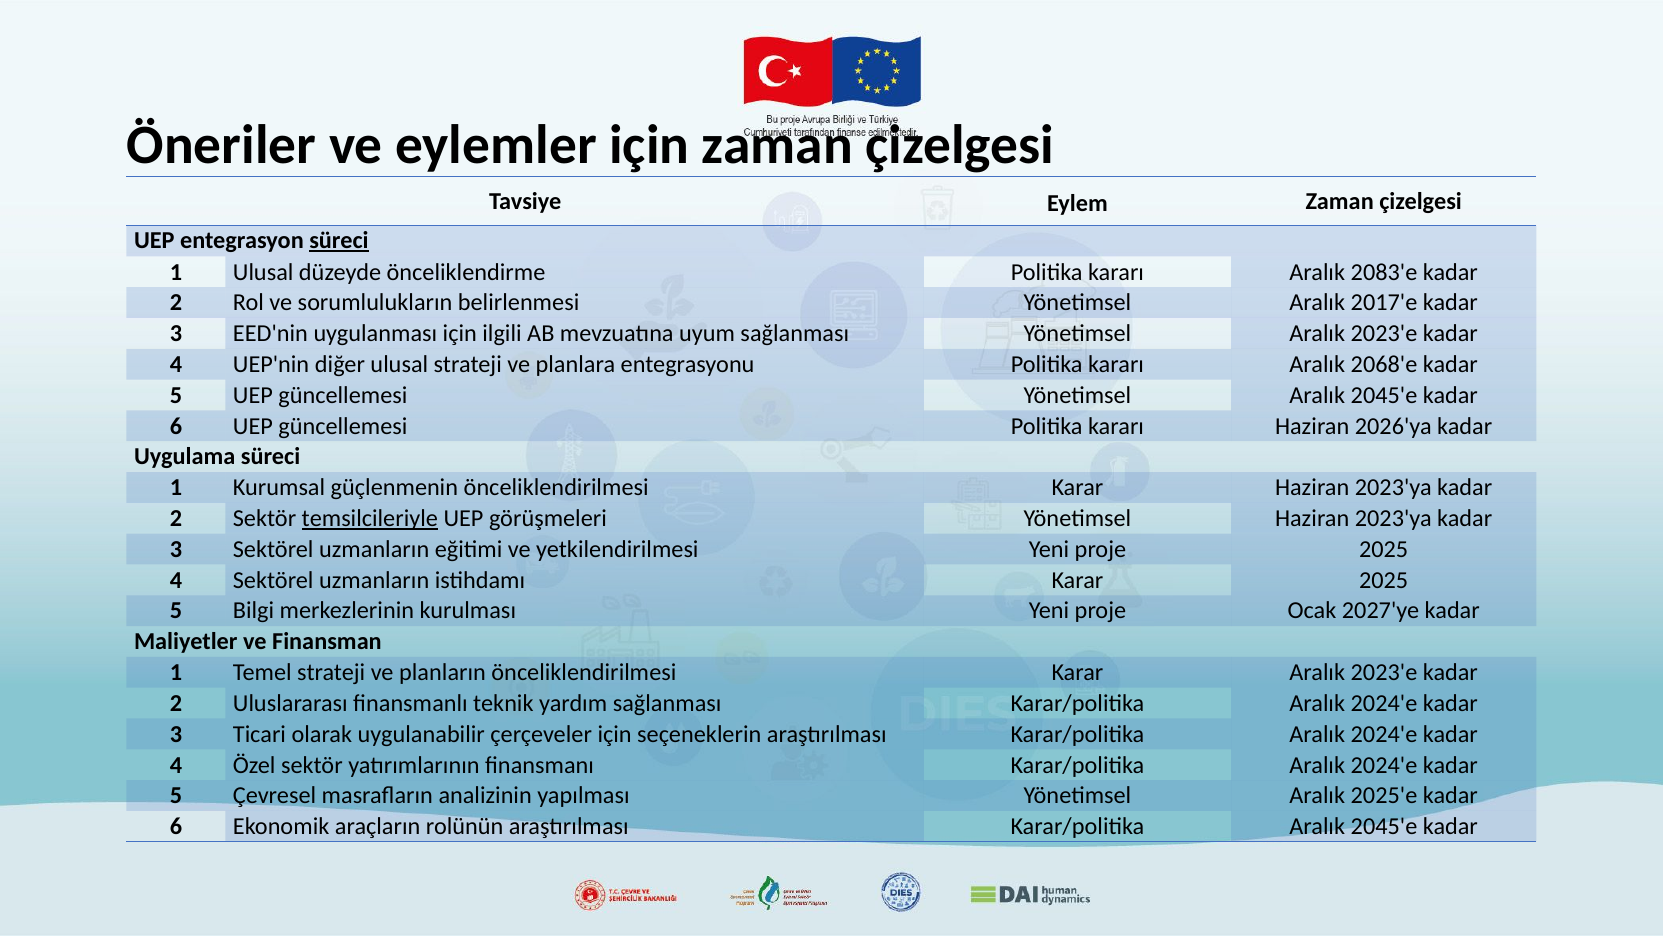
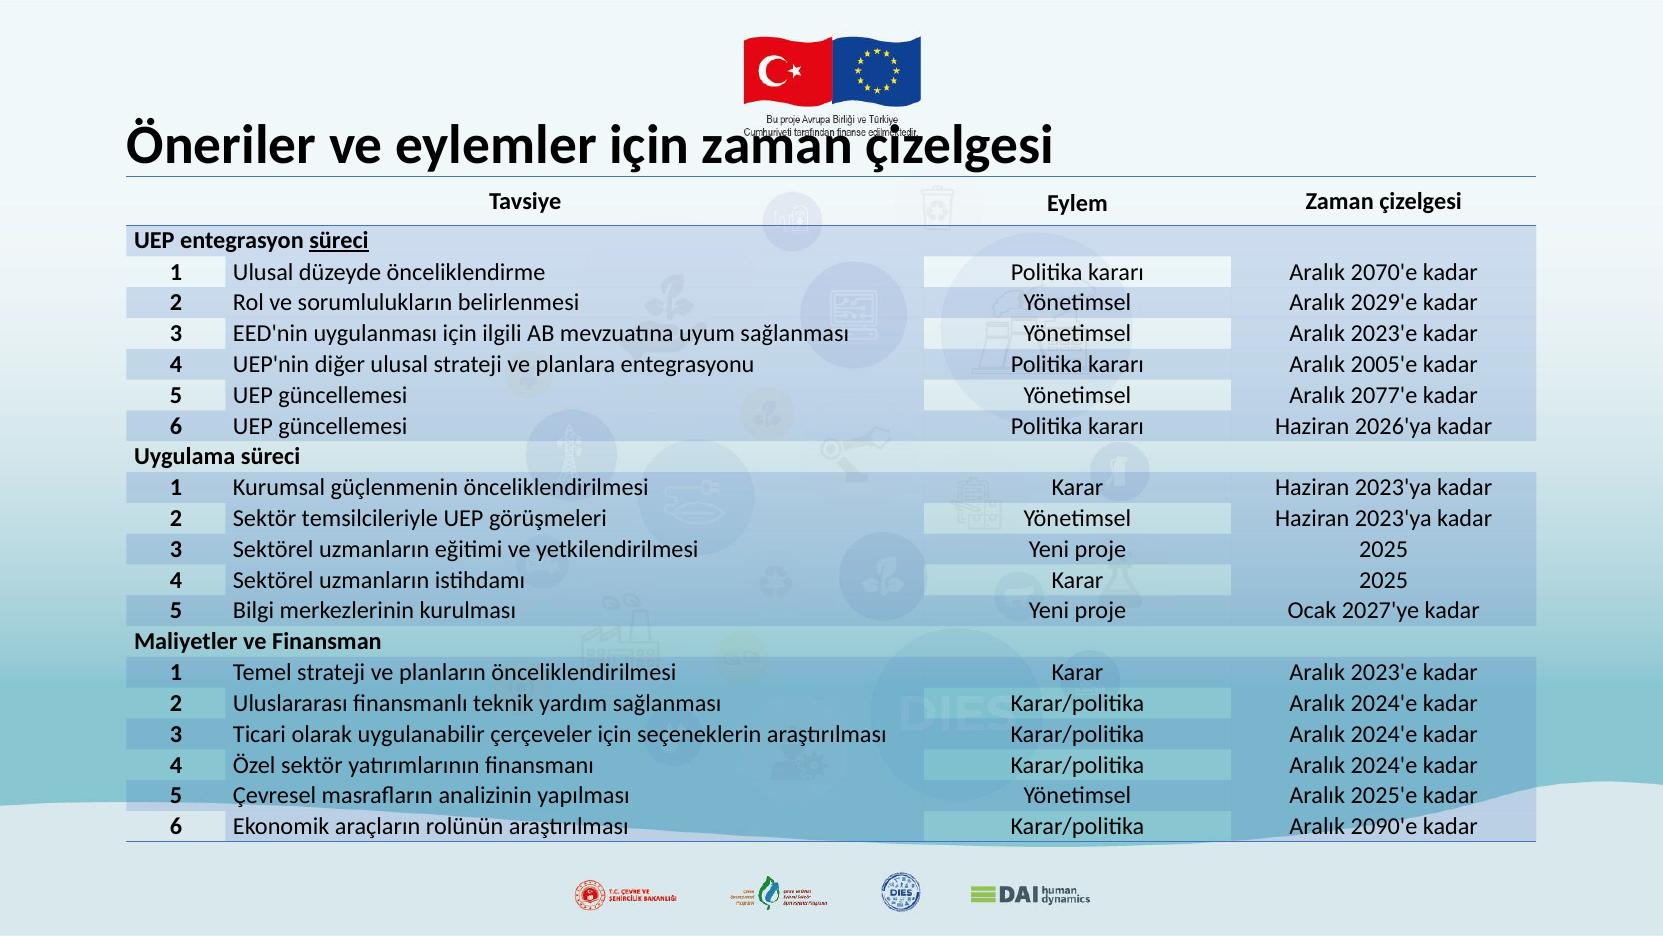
2083'e: 2083'e -> 2070'e
2017'e: 2017'e -> 2029'e
2068'e: 2068'e -> 2005'e
Yönetimsel Aralık 2045'e: 2045'e -> 2077'e
temsilcileriyle underline: present -> none
Karar/politika Aralık 2045'e: 2045'e -> 2090'e
